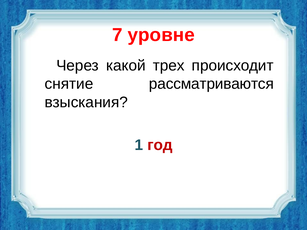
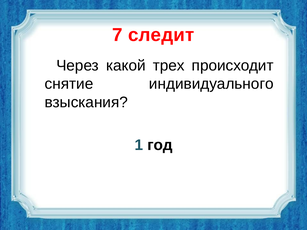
уровне: уровне -> следит
рассматриваются: рассматриваются -> индивидуального
год colour: red -> black
